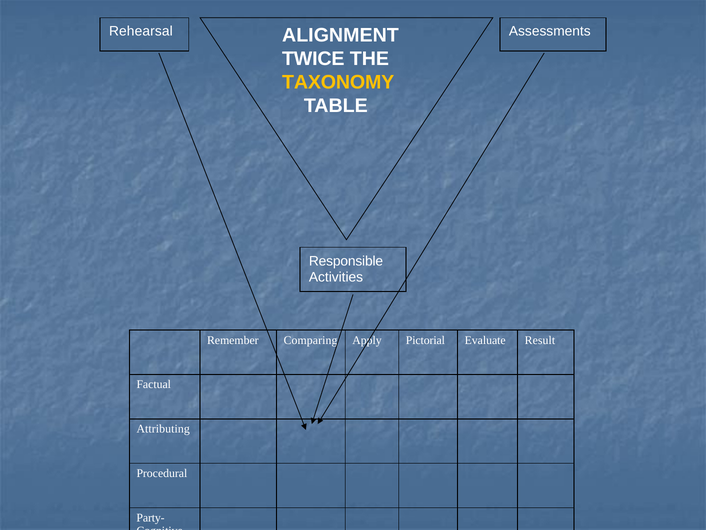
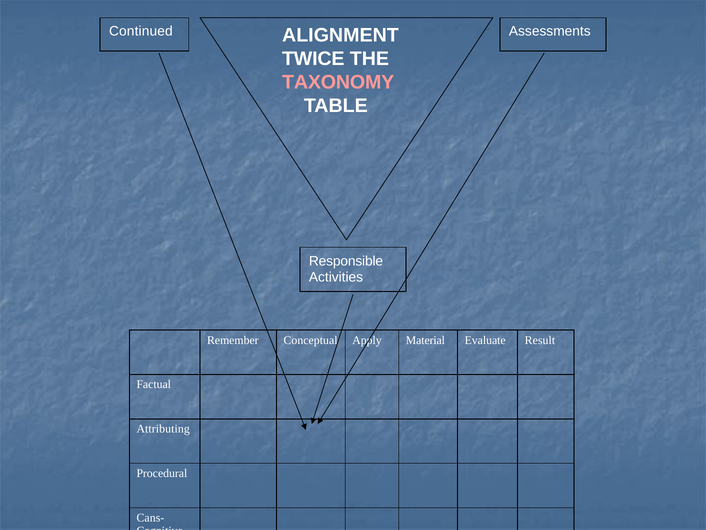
Rehearsal: Rehearsal -> Continued
TAXONOMY colour: yellow -> pink
Comparing: Comparing -> Conceptual
Pictorial: Pictorial -> Material
Party-: Party- -> Cans-
